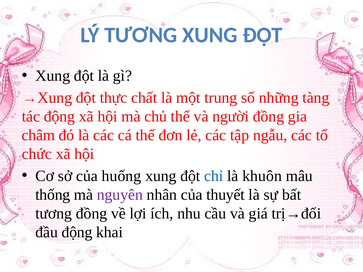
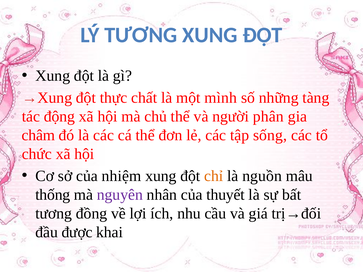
trung: trung -> mình
người đồng: đồng -> phân
ngẫu: ngẫu -> sống
huống: huống -> nhiệm
chỉ colour: blue -> orange
khuôn: khuôn -> nguồn
đầu động: động -> được
